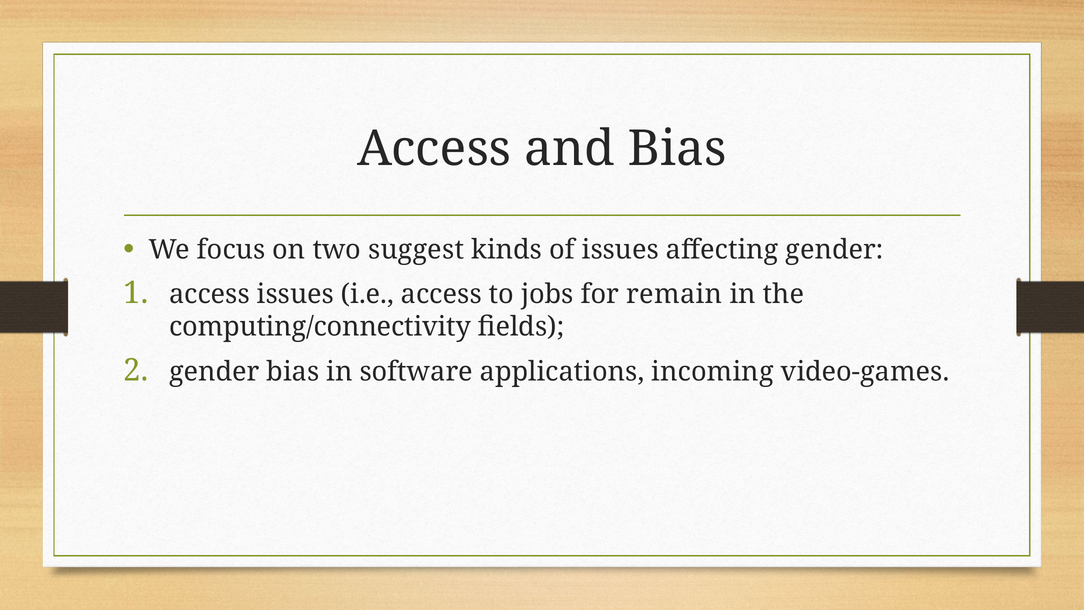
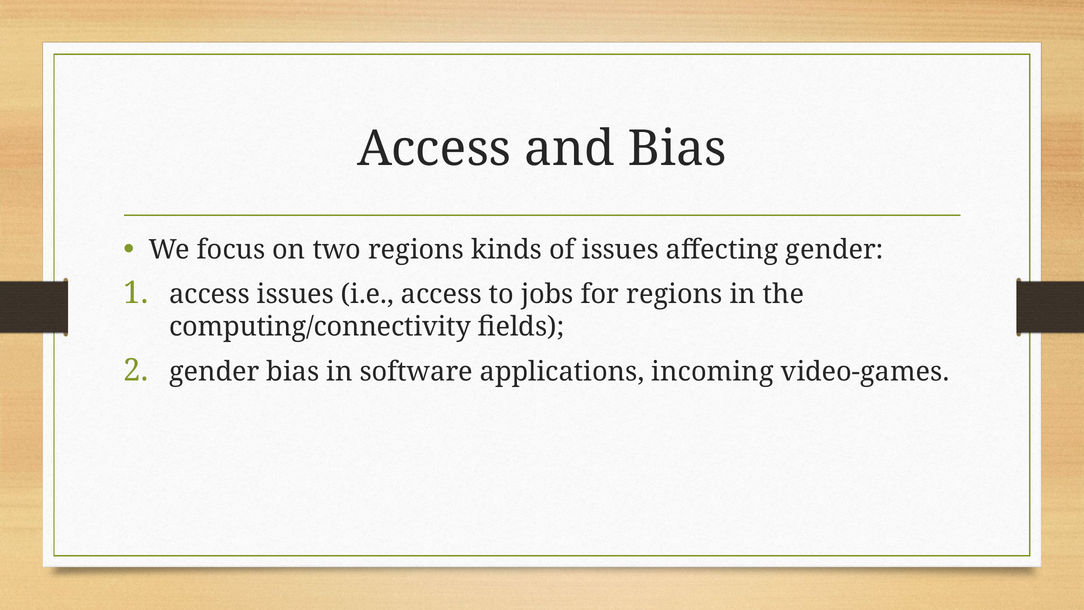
two suggest: suggest -> regions
for remain: remain -> regions
